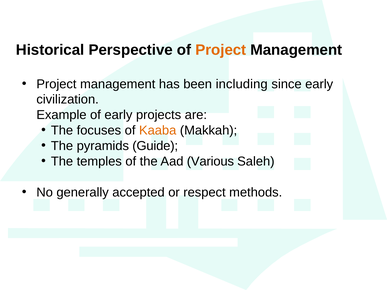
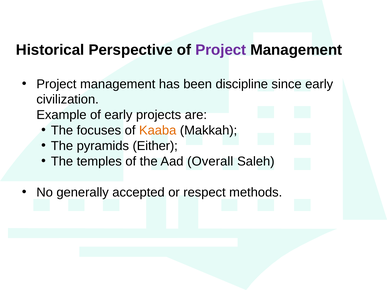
Project at (221, 50) colour: orange -> purple
including: including -> discipline
Guide: Guide -> Either
Various: Various -> Overall
